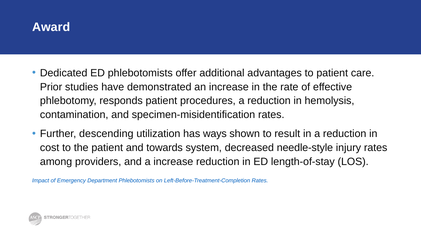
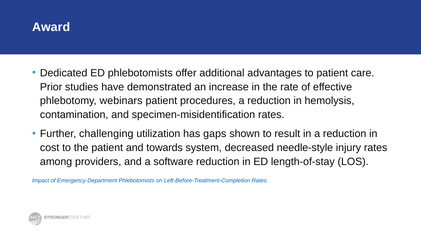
responds: responds -> webinars
descending: descending -> challenging
ways: ways -> gaps
a increase: increase -> software
